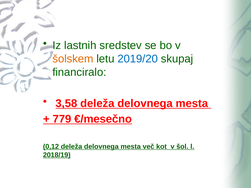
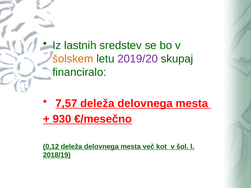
2019/20 colour: blue -> purple
3,58: 3,58 -> 7,57
779: 779 -> 930
